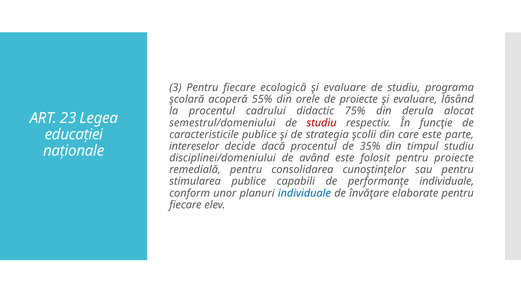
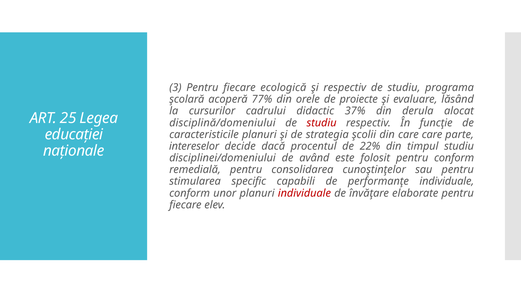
evaluare at (345, 88): evaluare -> respectiv
55%: 55% -> 77%
la procentul: procentul -> cursurilor
75%: 75% -> 37%
23: 23 -> 25
semestrul/domeniului: semestrul/domeniului -> disciplină/domeniului
caracteristicile publice: publice -> planuri
care este: este -> care
35%: 35% -> 22%
pentru proiecte: proiecte -> conform
stimularea publice: publice -> specific
individuale at (304, 193) colour: blue -> red
